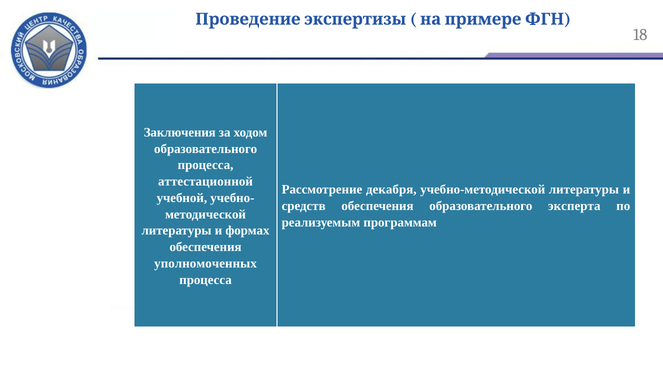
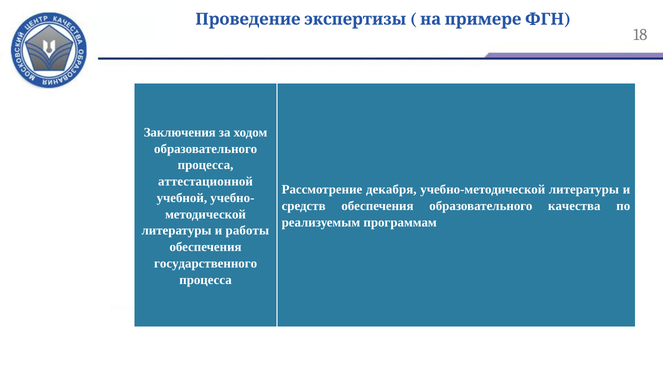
эксперта: эксперта -> качества
формах: формах -> работы
уполномоченных: уполномоченных -> государственного
